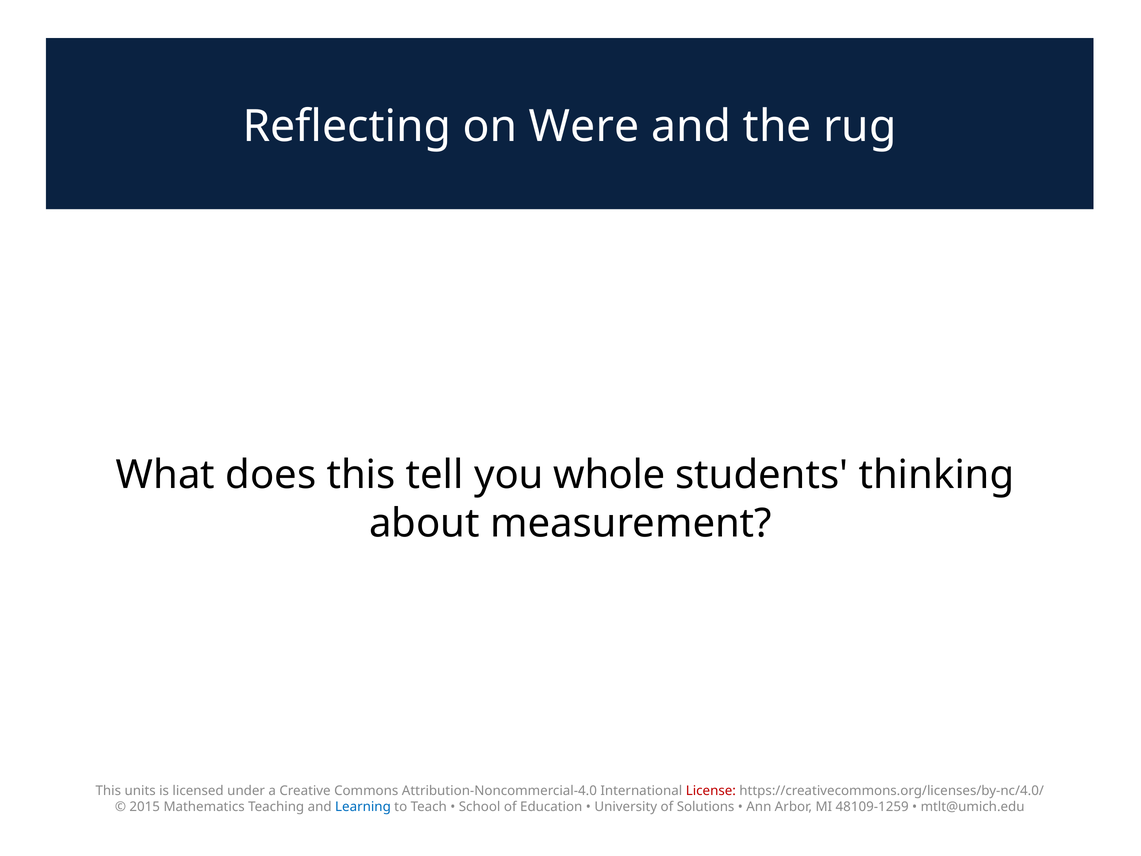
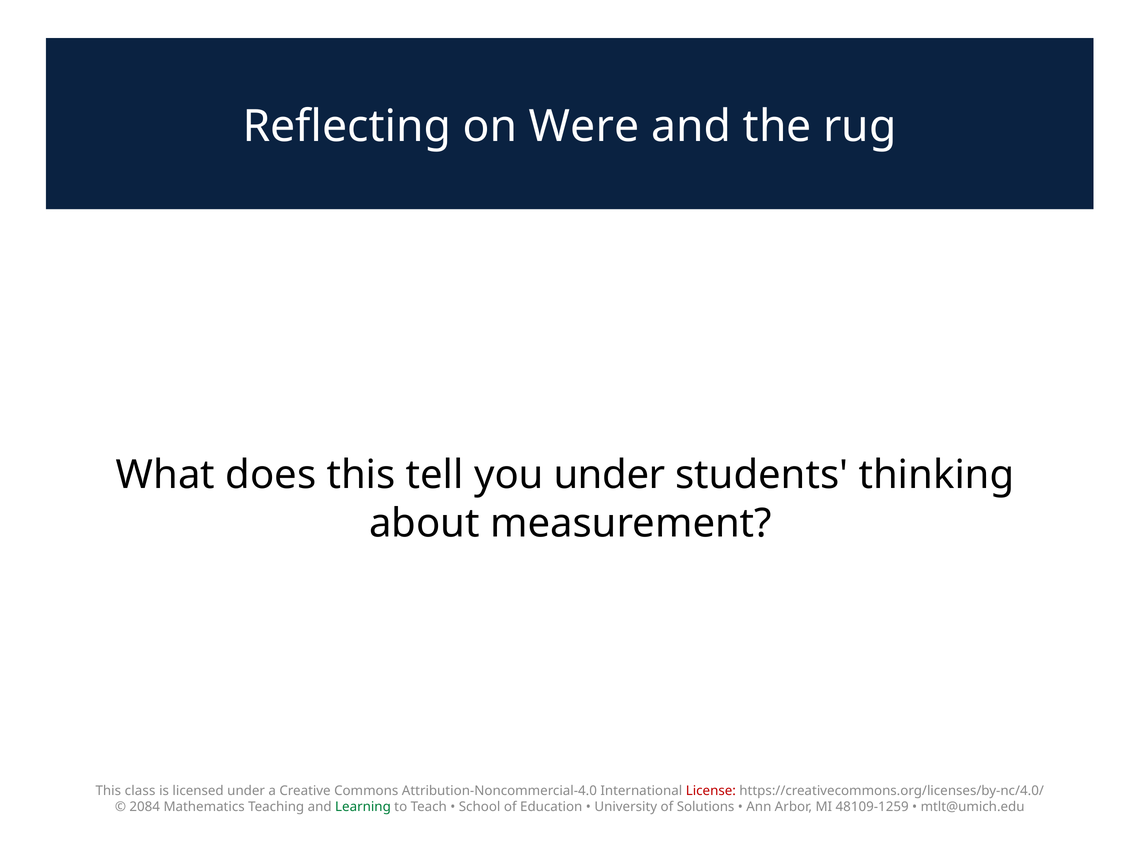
you whole: whole -> under
units: units -> class
2015: 2015 -> 2084
Learning colour: blue -> green
